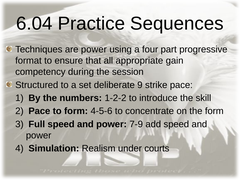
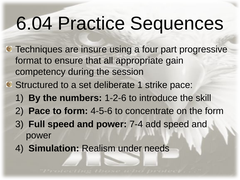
are power: power -> insure
deliberate 9: 9 -> 1
1-2-2: 1-2-2 -> 1-2-6
7-9: 7-9 -> 7-4
courts: courts -> needs
